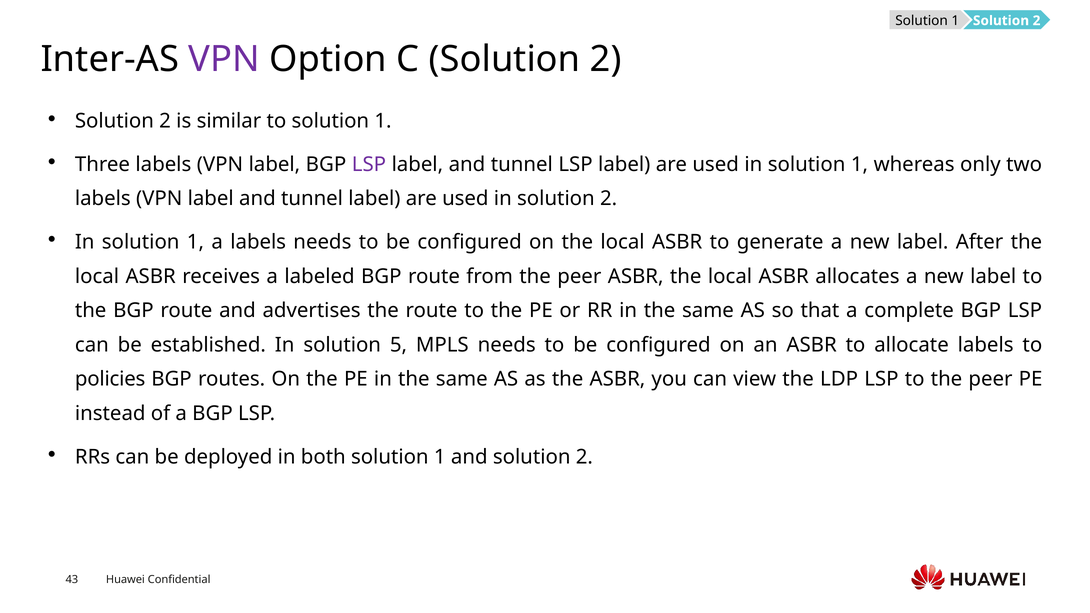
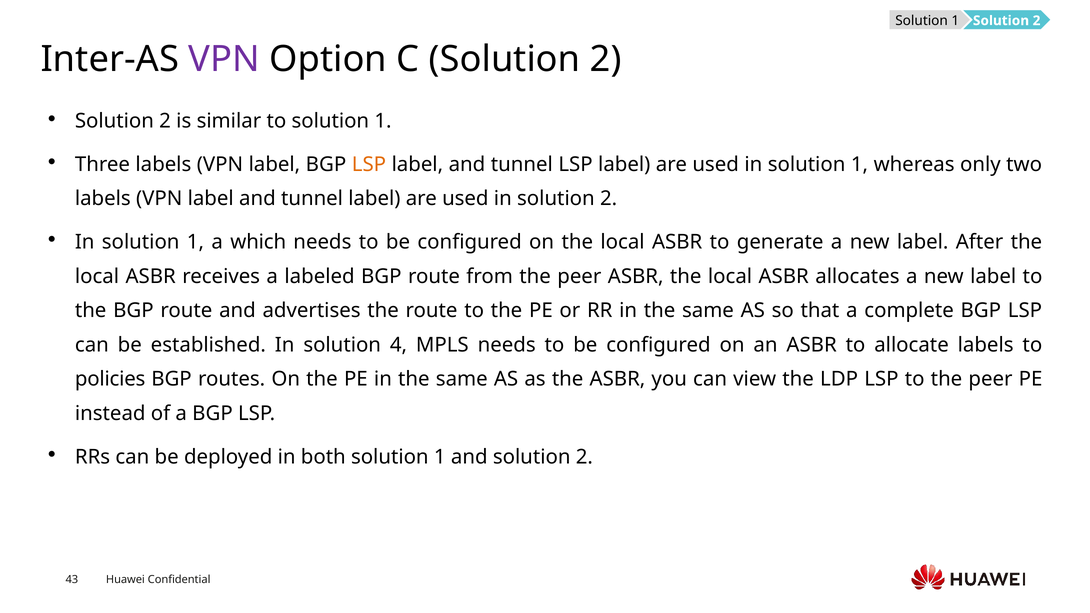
LSP at (369, 164) colour: purple -> orange
a labels: labels -> which
5: 5 -> 4
